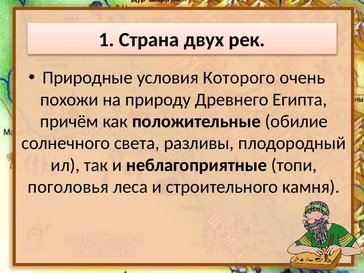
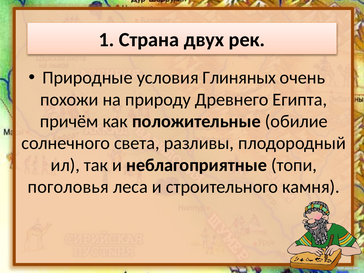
Которого: Которого -> Глиняных
